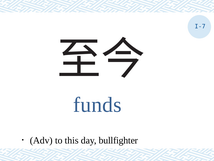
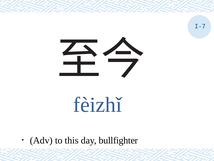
funds: funds -> fèizhǐ
